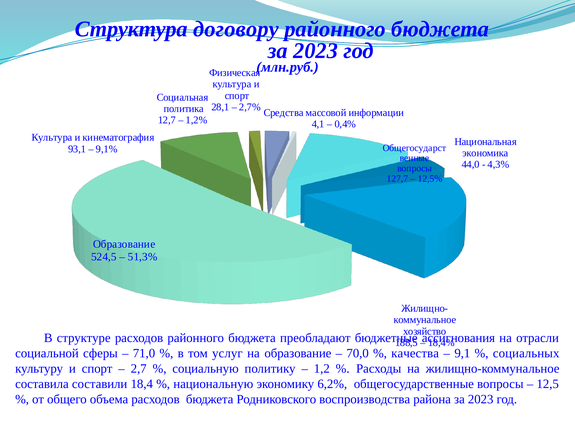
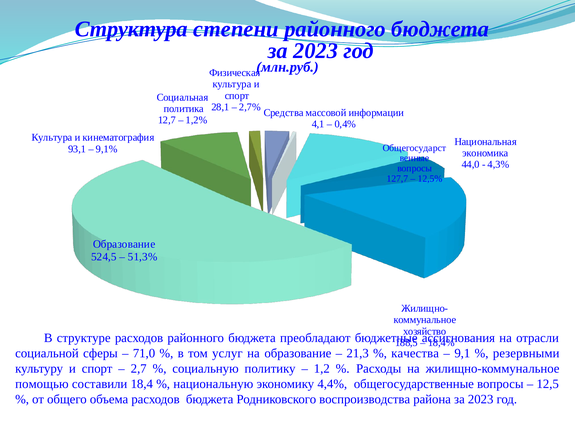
договору: договору -> степени
70,0: 70,0 -> 21,3
социальных: социальных -> резервными
составила: составила -> помощью
6,2%: 6,2% -> 4,4%
